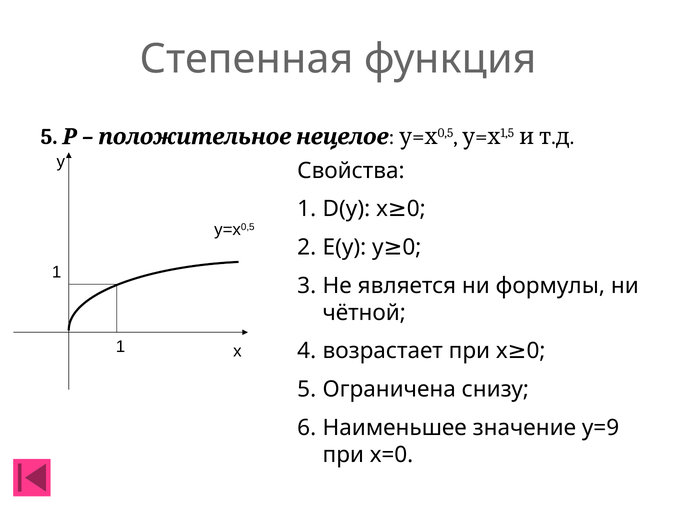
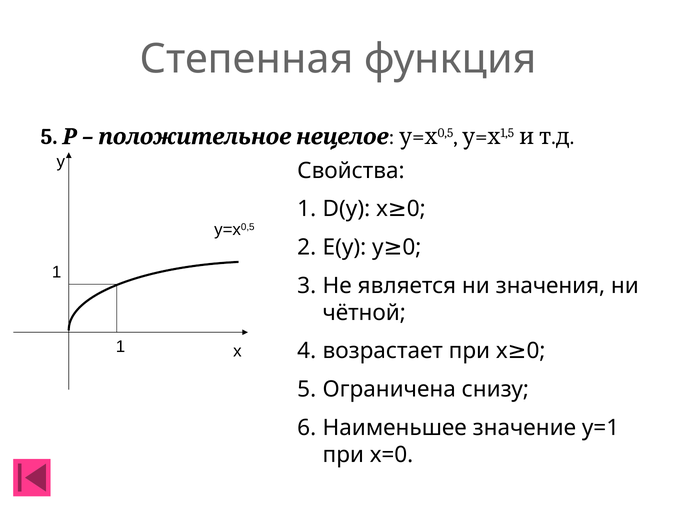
формулы: формулы -> значения
у=9: у=9 -> у=1
